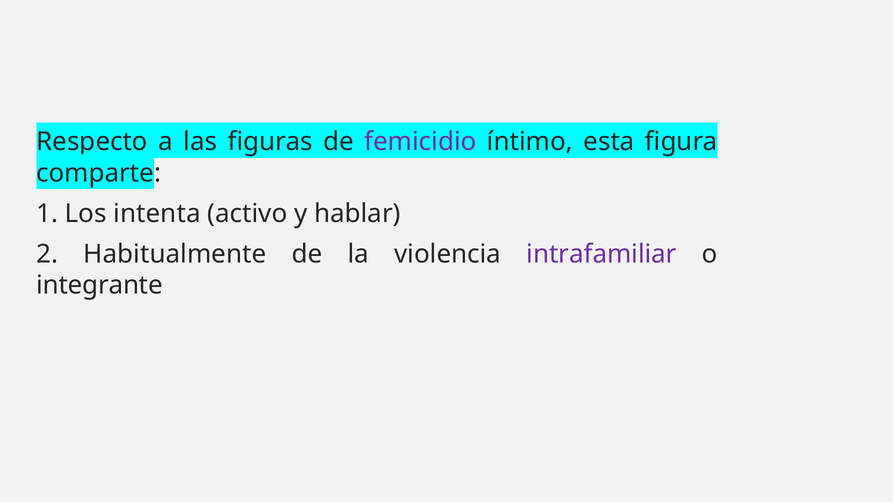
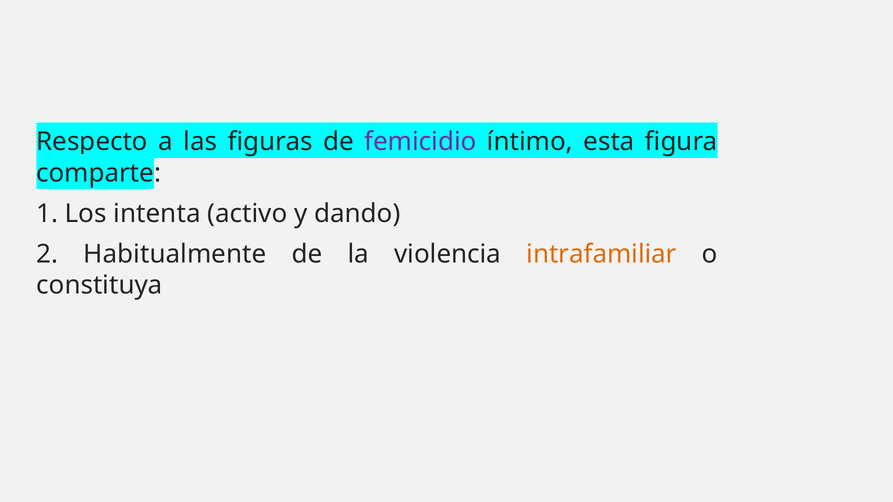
hablar: hablar -> dando
intrafamiliar colour: purple -> orange
integrante: integrante -> constituya
